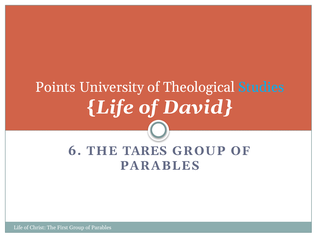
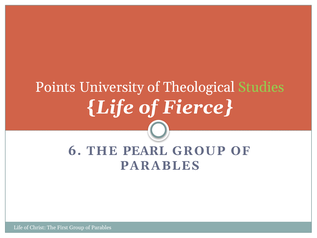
Studies colour: light blue -> light green
David: David -> Fierce
TARES: TARES -> PEARL
